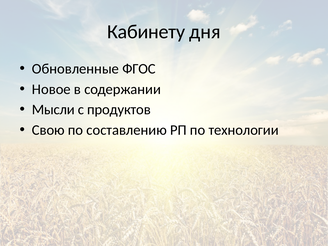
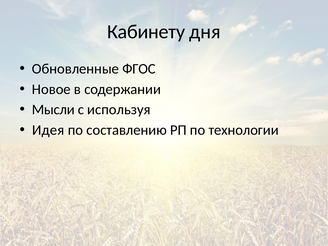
продуктов: продуктов -> используя
Свою: Свою -> Идея
